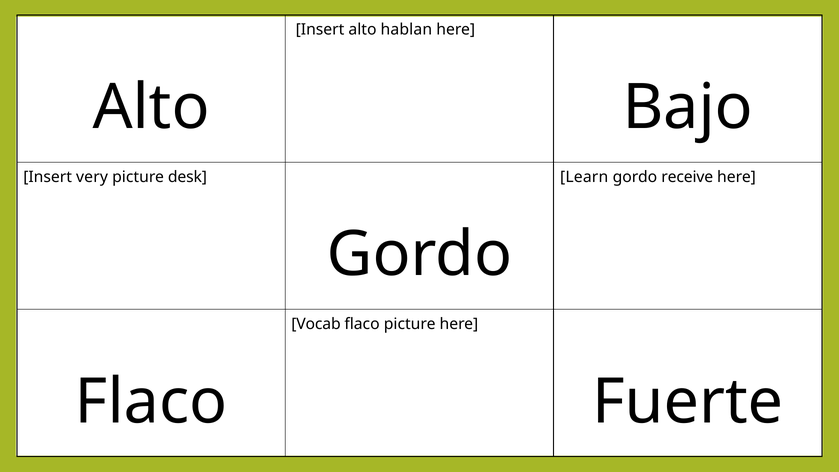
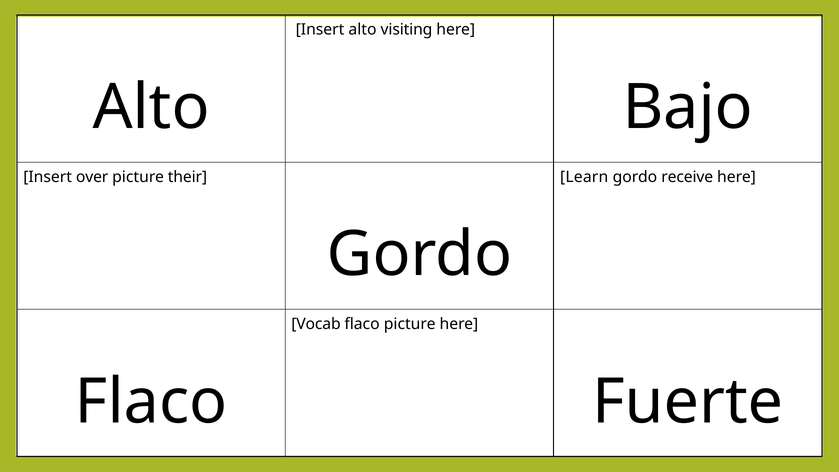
hablan: hablan -> visiting
very: very -> over
desk: desk -> their
